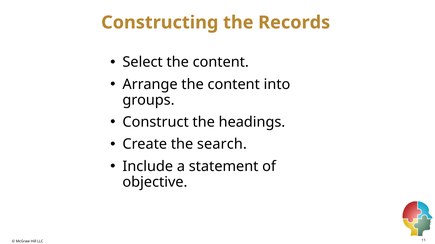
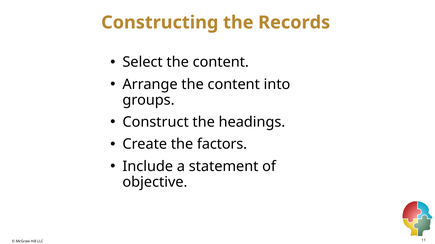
search: search -> factors
